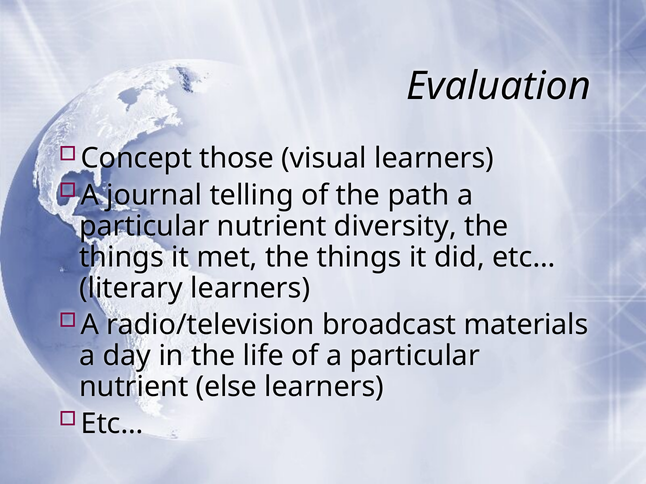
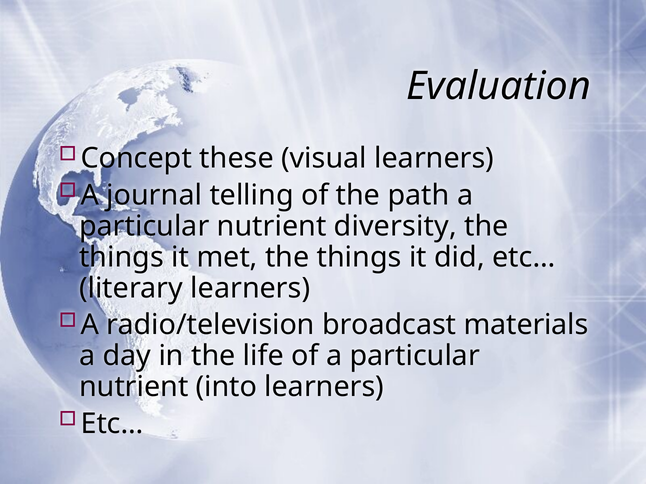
those: those -> these
else: else -> into
